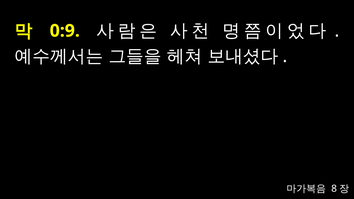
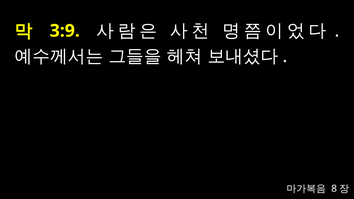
0:9: 0:9 -> 3:9
